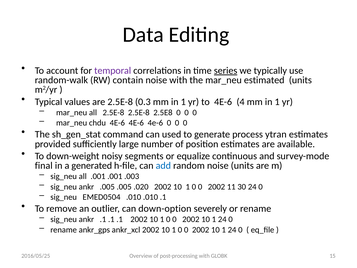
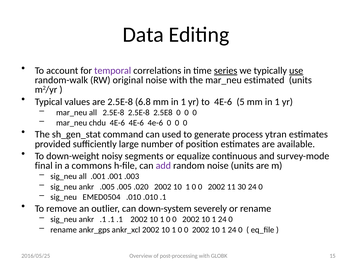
use underline: none -> present
contain: contain -> original
0.3: 0.3 -> 6.8
4: 4 -> 5
generated: generated -> commons
add colour: blue -> purple
down-option: down-option -> down-system
